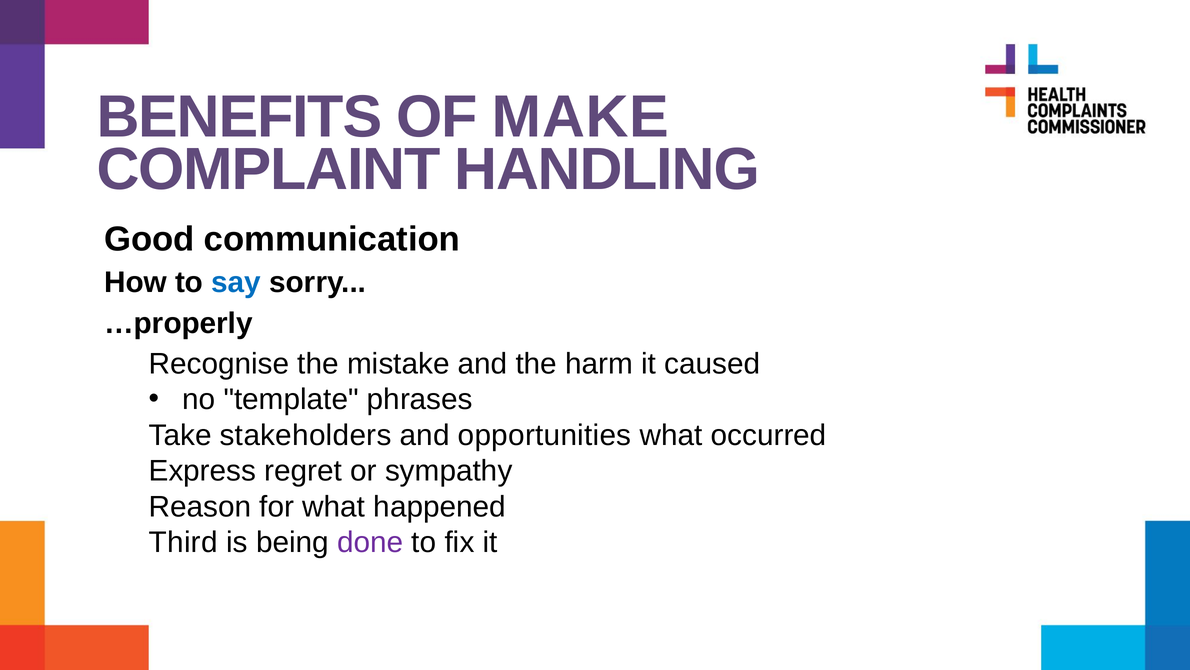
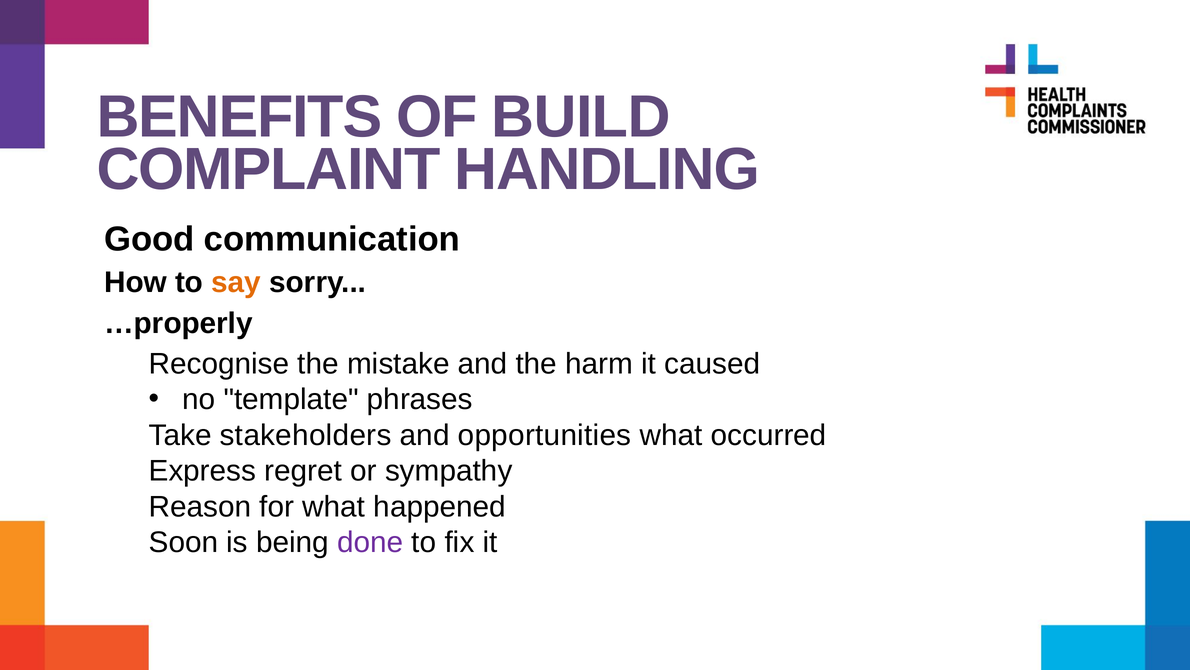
MAKE: MAKE -> BUILD
say colour: blue -> orange
Third: Third -> Soon
